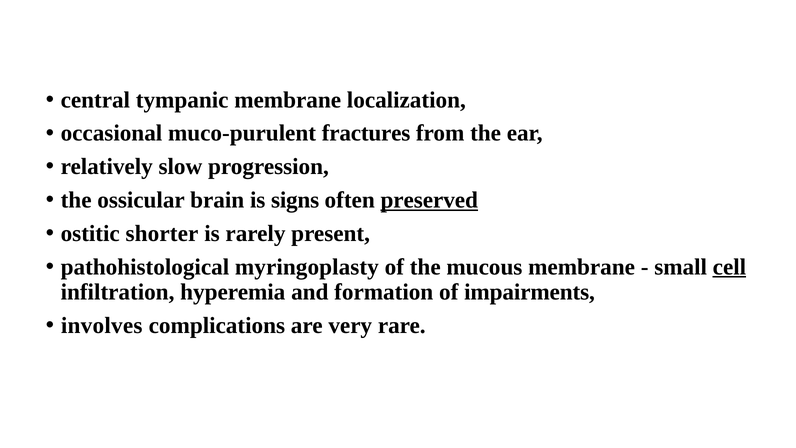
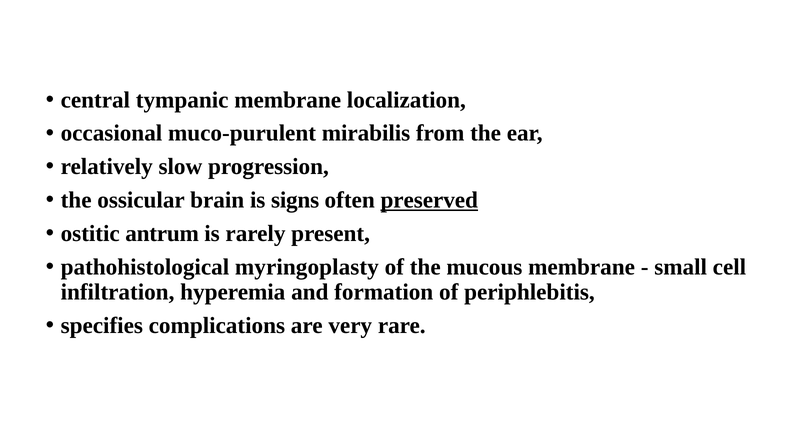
fractures: fractures -> mirabilis
shorter: shorter -> antrum
cell underline: present -> none
impairments: impairments -> periphlebitis
involves: involves -> specifies
